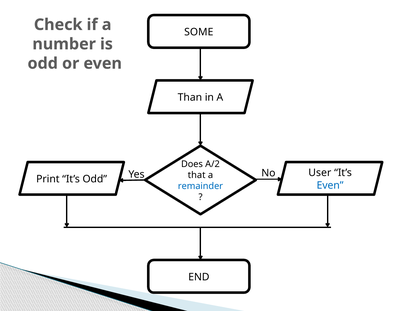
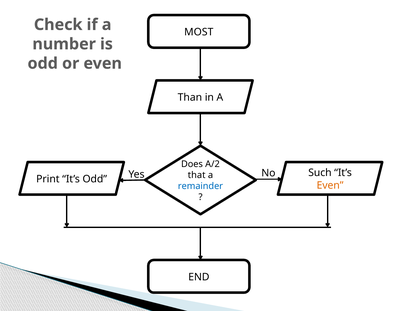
SOME: SOME -> MOST
User: User -> Such
Even at (330, 185) colour: blue -> orange
